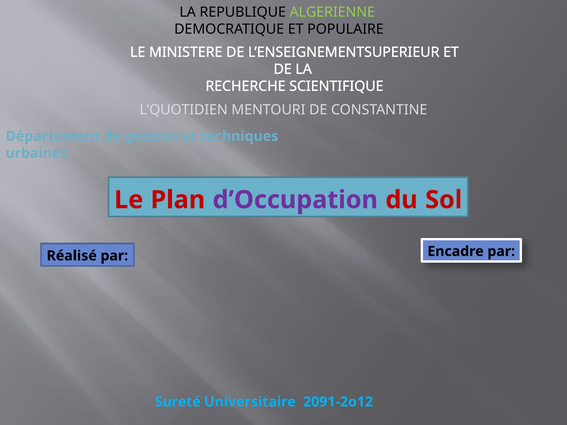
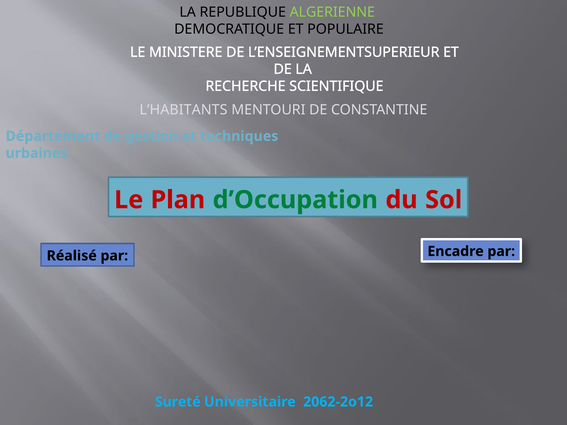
L’QUOTIDIEN: L’QUOTIDIEN -> L’HABITANTS
d’Occupation colour: purple -> green
2091-2o12: 2091-2o12 -> 2062-2o12
